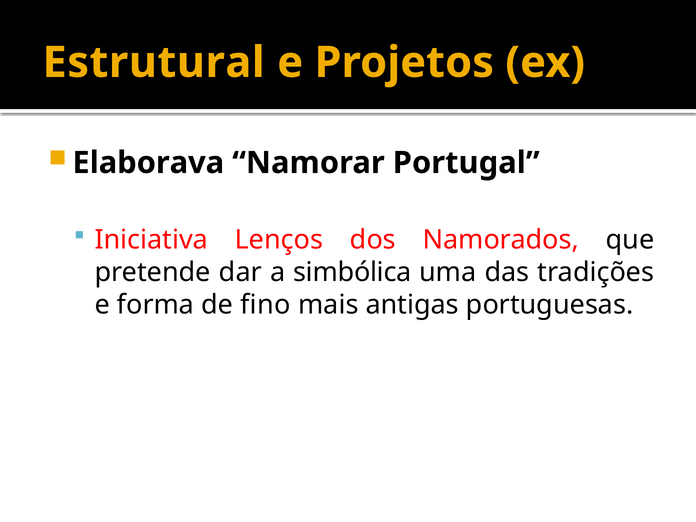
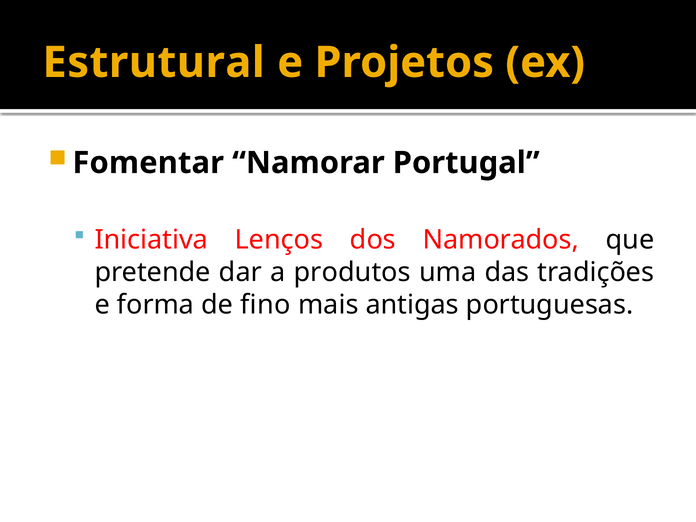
Elaborava: Elaborava -> Fomentar
simbólica: simbólica -> produtos
